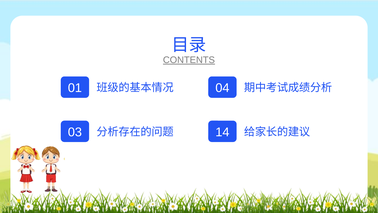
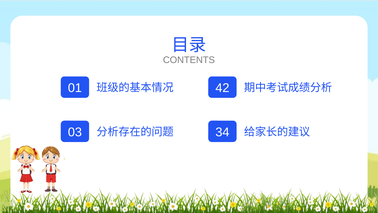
CONTENTS underline: present -> none
04: 04 -> 42
14: 14 -> 34
